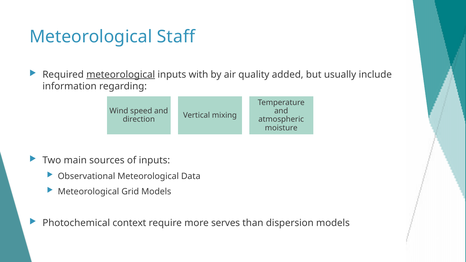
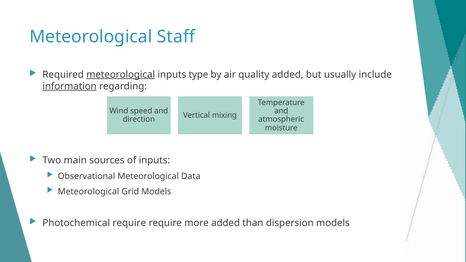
with: with -> type
information underline: none -> present
Photochemical context: context -> require
more serves: serves -> added
